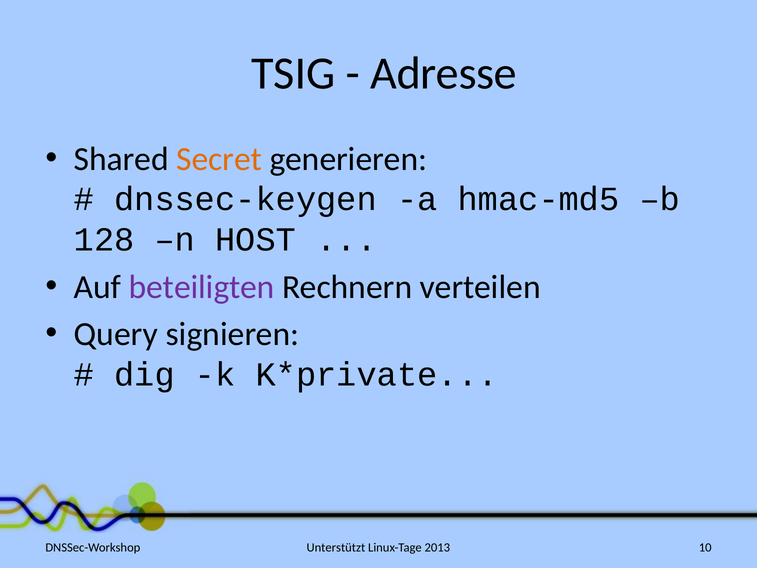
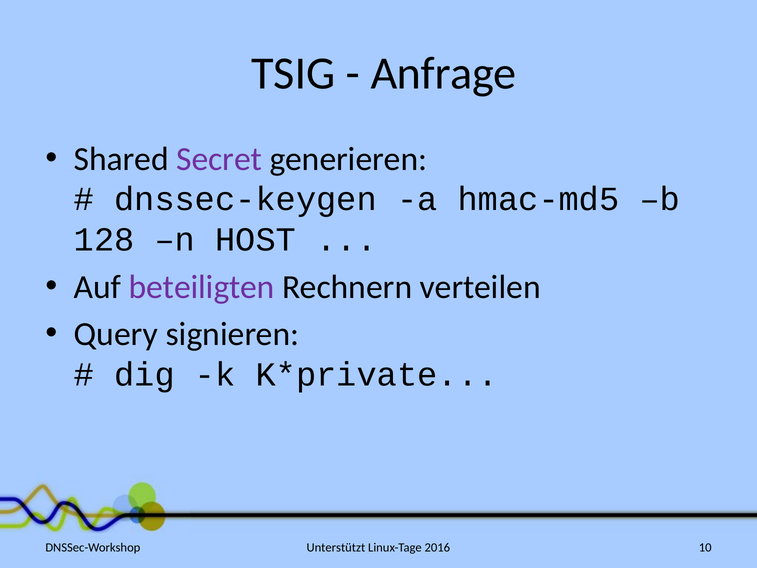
Adresse: Adresse -> Anfrage
Secret colour: orange -> purple
2013: 2013 -> 2016
